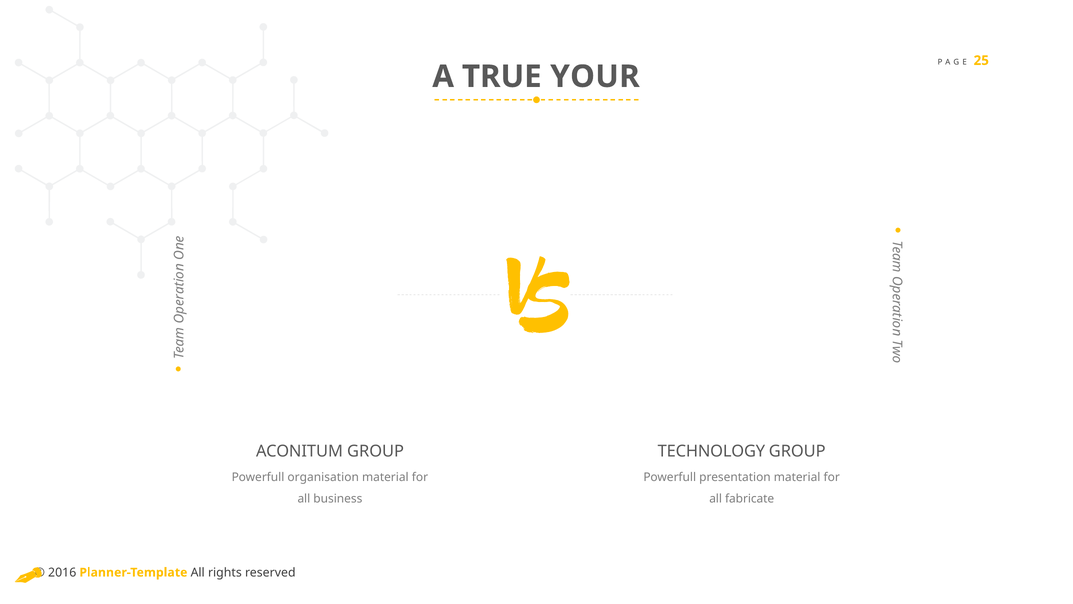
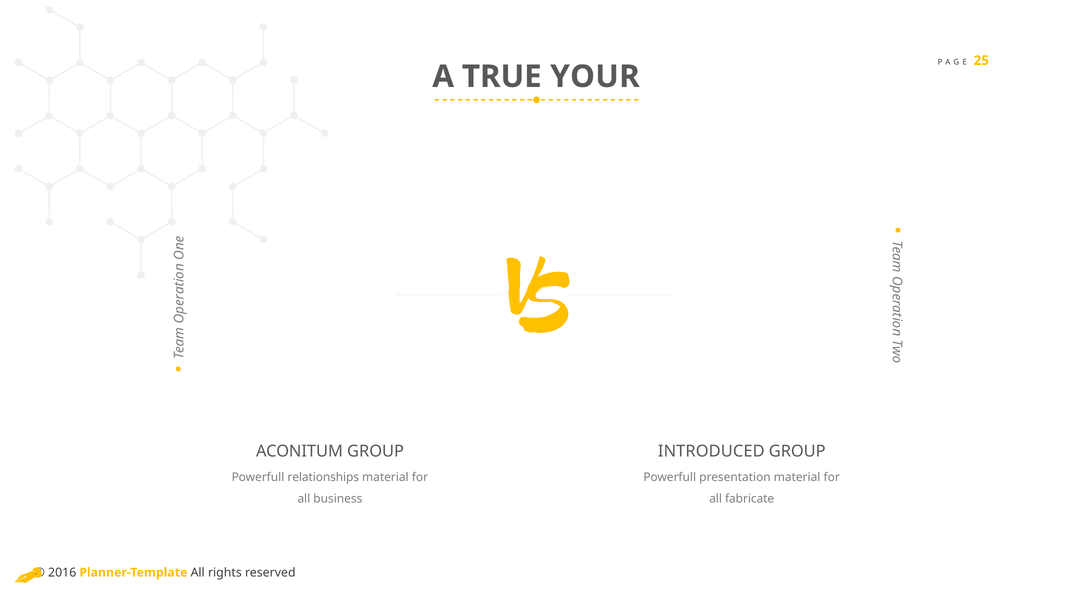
TECHNOLOGY: TECHNOLOGY -> INTRODUCED
organisation: organisation -> relationships
